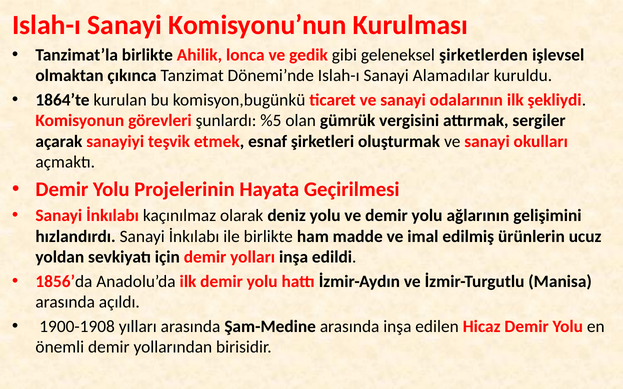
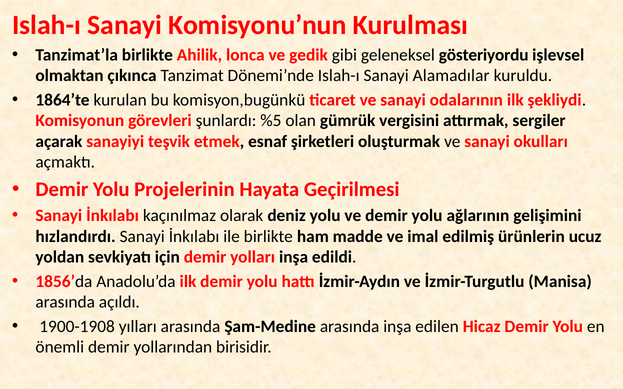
şirketlerden: şirketlerden -> gösteriyordu
